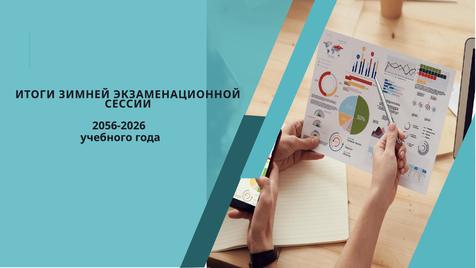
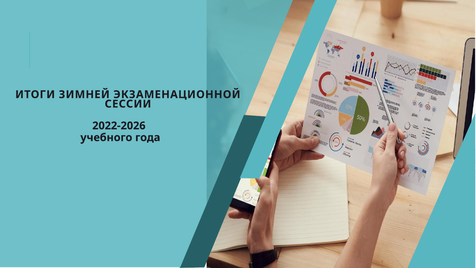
2056-2026: 2056-2026 -> 2022-2026
